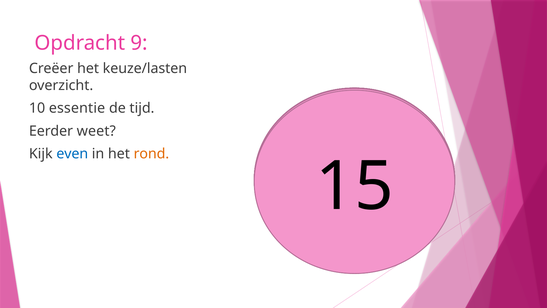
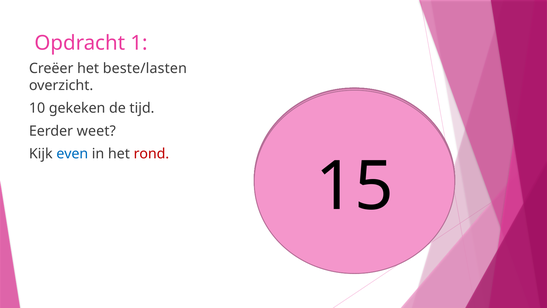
9: 9 -> 1
keuze/lasten: keuze/lasten -> beste/lasten
essentie: essentie -> gekeken
rond colour: orange -> red
